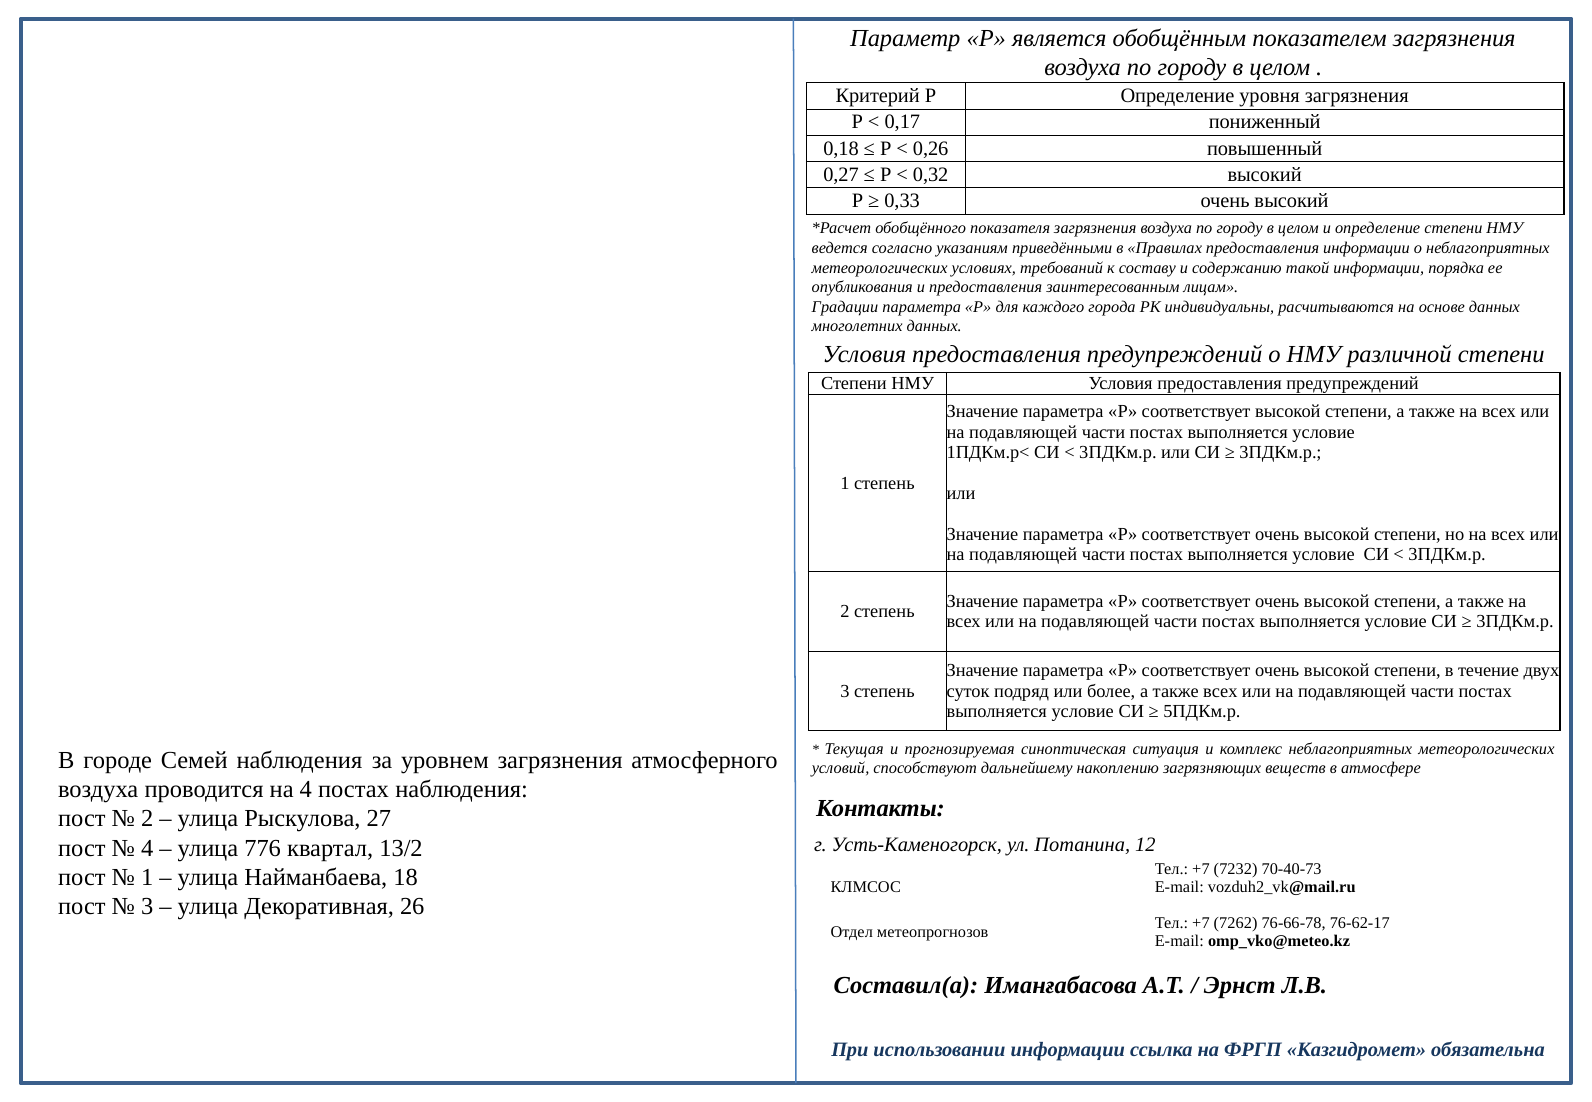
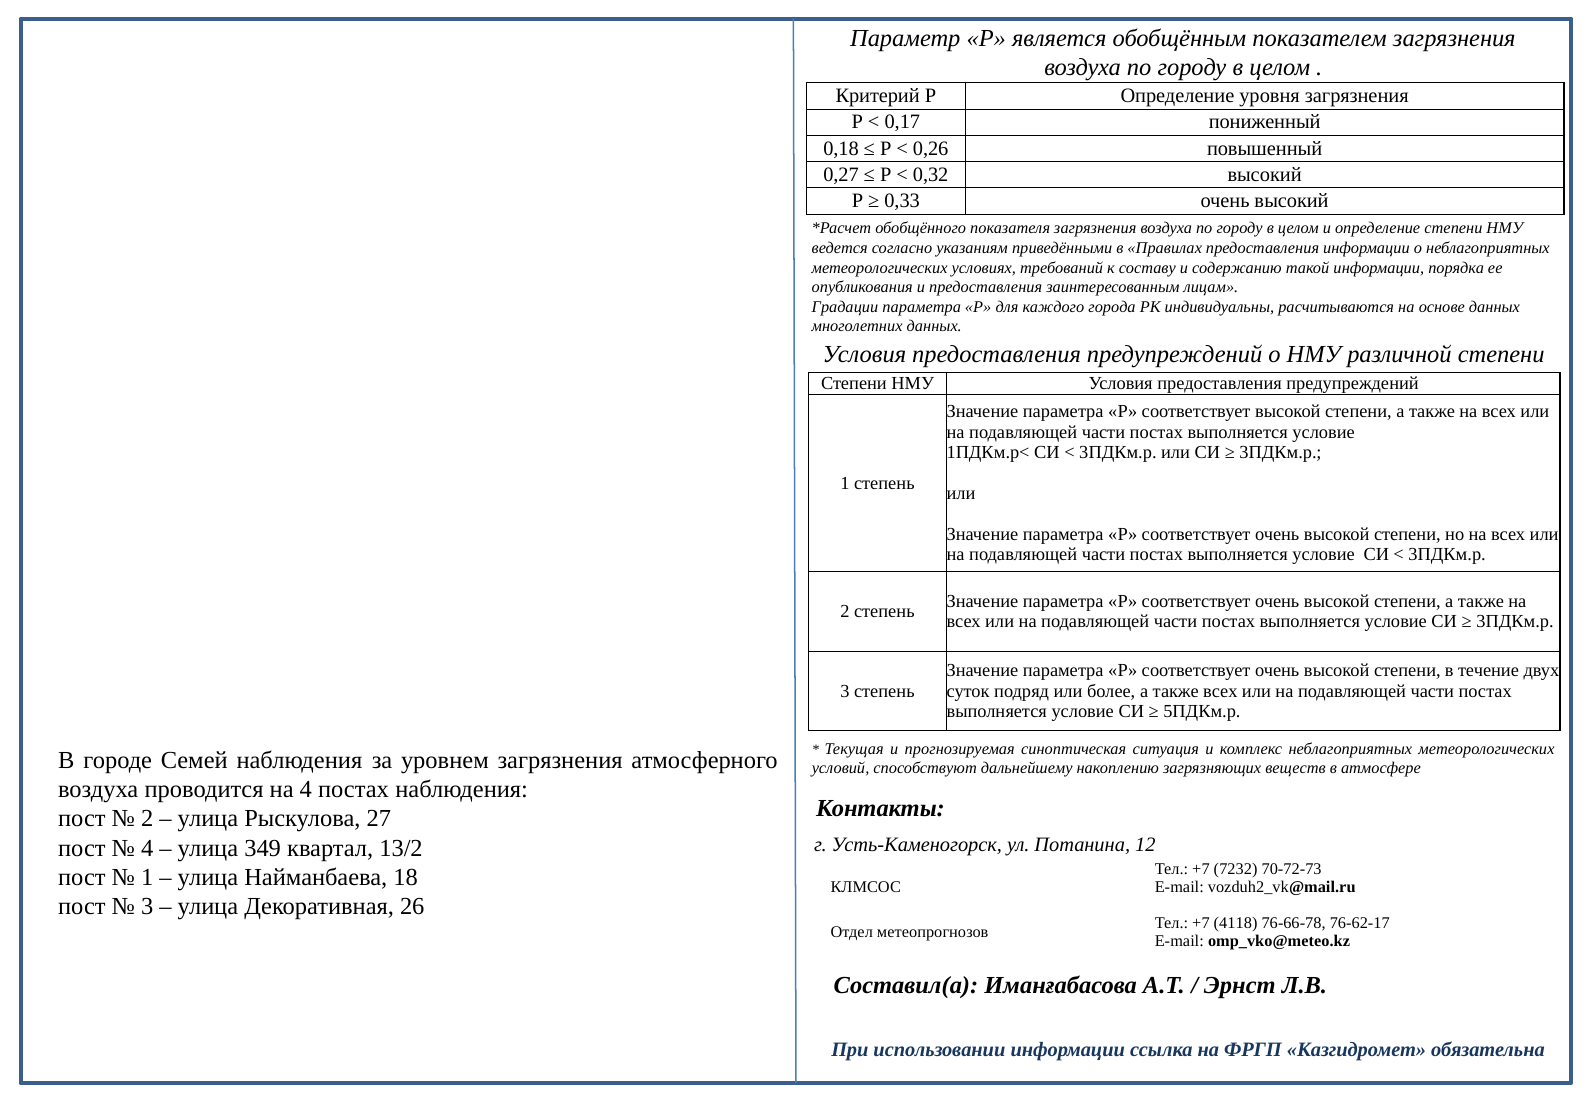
776: 776 -> 349
70-40-73: 70-40-73 -> 70-72-73
7262: 7262 -> 4118
